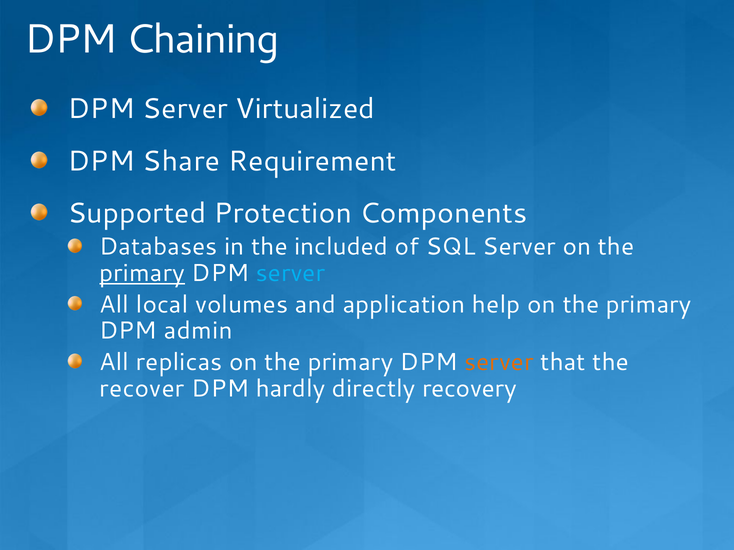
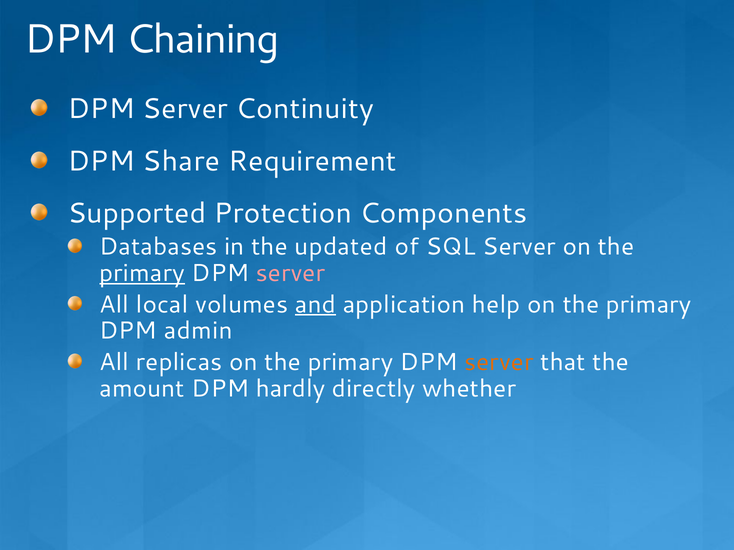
Virtualized: Virtualized -> Continuity
included: included -> updated
server at (290, 273) colour: light blue -> pink
and underline: none -> present
recover: recover -> amount
recovery: recovery -> whether
